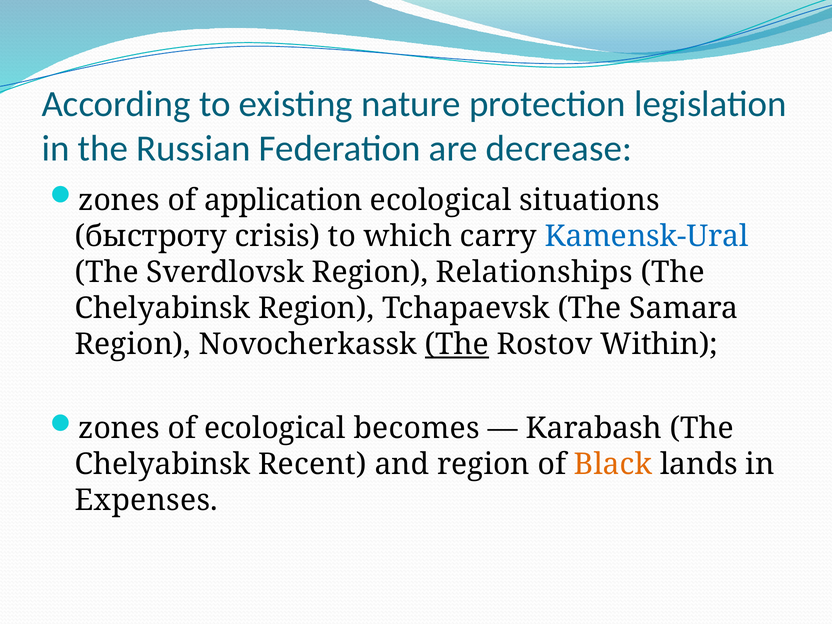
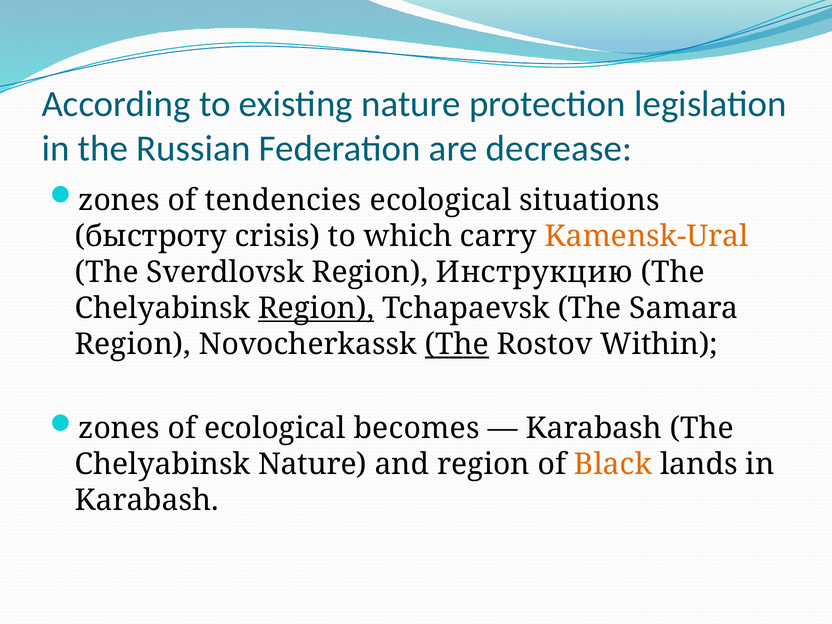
application: application -> tendencies
Kamensk-Ural colour: blue -> orange
Relationships: Relationships -> Инструкцию
Region at (316, 308) underline: none -> present
Chelyabinsk Recent: Recent -> Nature
Expenses at (146, 501): Expenses -> Karabash
